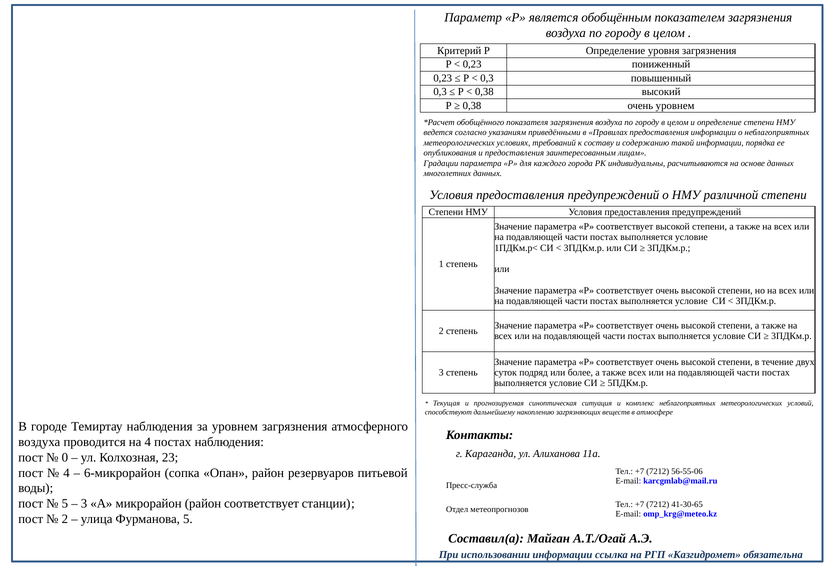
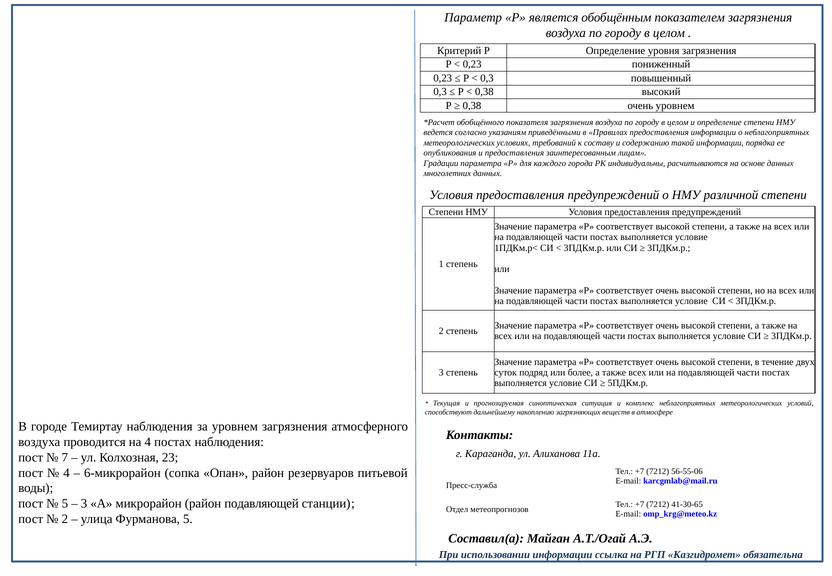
0: 0 -> 7
район соответствует: соответствует -> подавляющей
